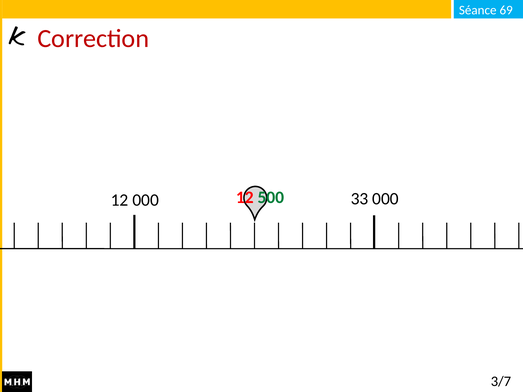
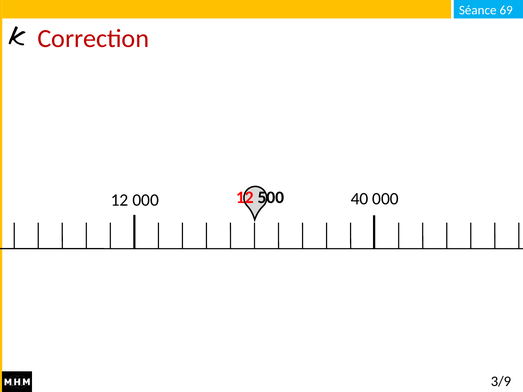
500 colour: green -> black
33: 33 -> 40
3/7: 3/7 -> 3/9
